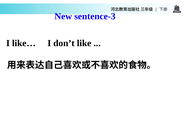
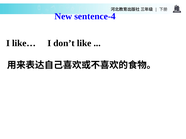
sentence-3: sentence-3 -> sentence-4
